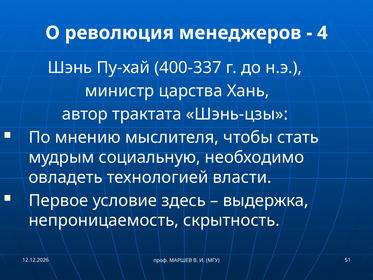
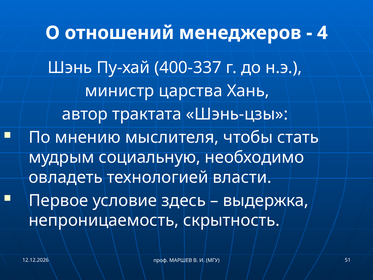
революция: революция -> отношений
